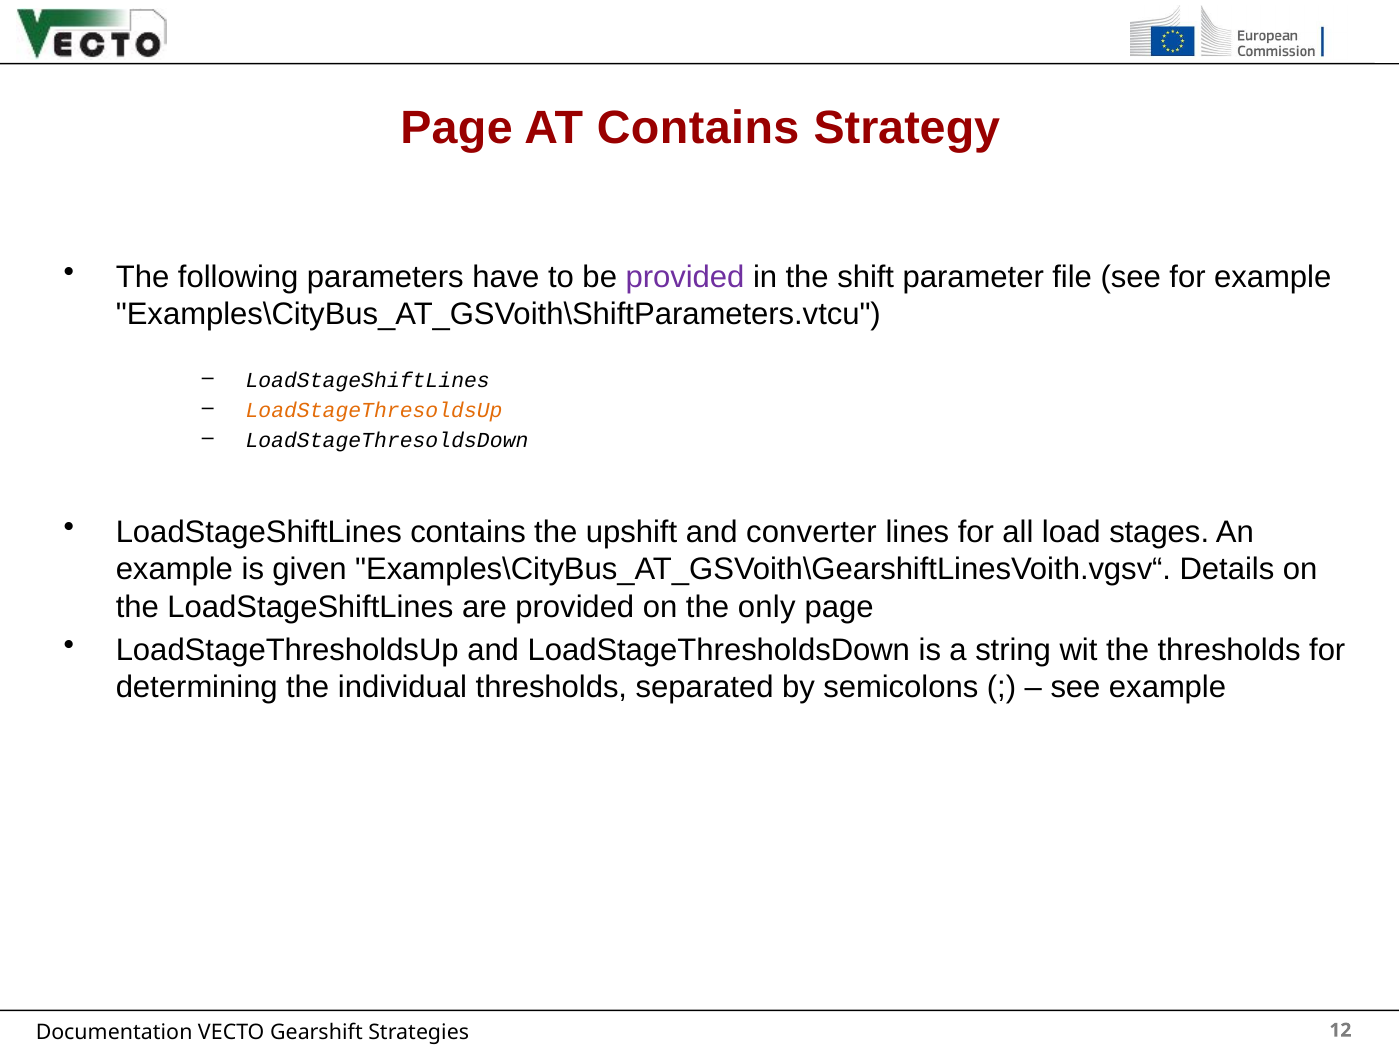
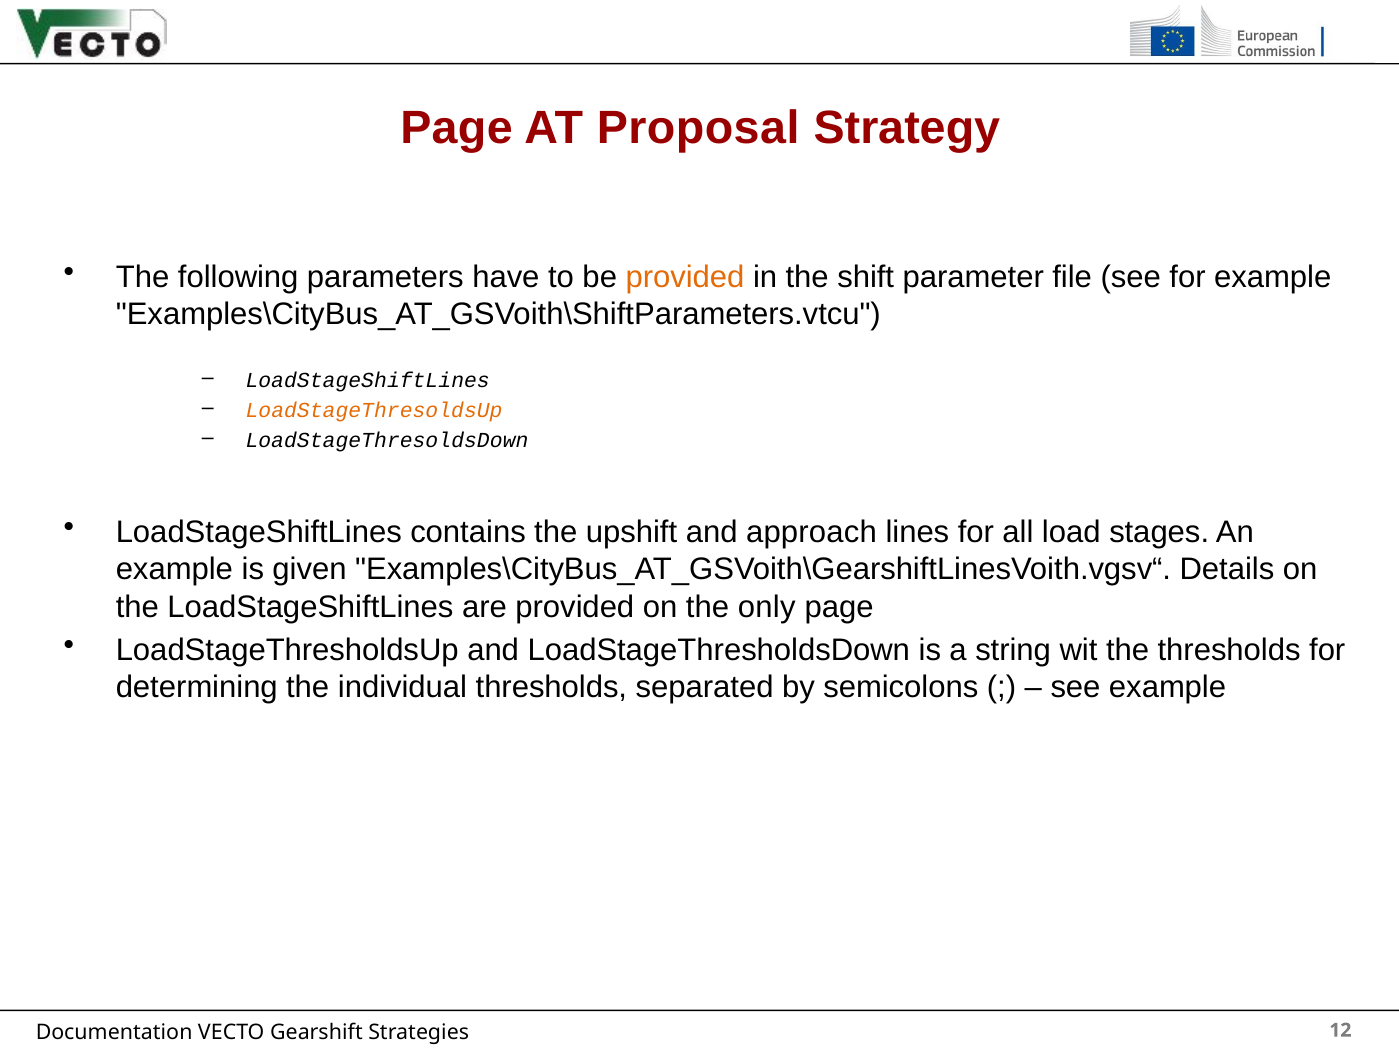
AT Contains: Contains -> Proposal
provided at (685, 277) colour: purple -> orange
converter: converter -> approach
